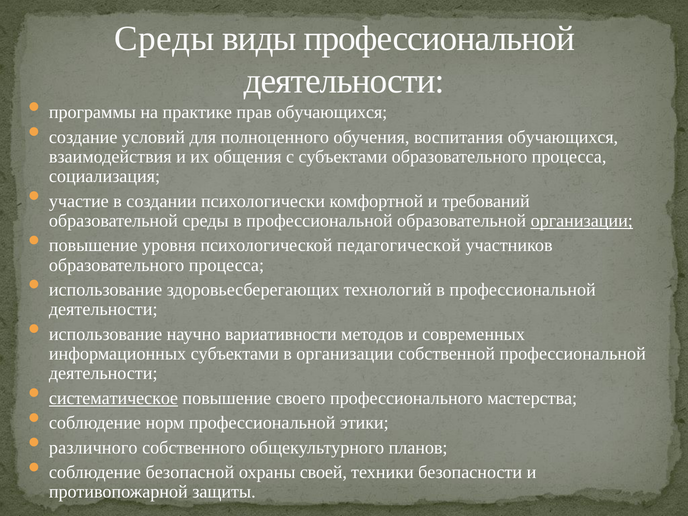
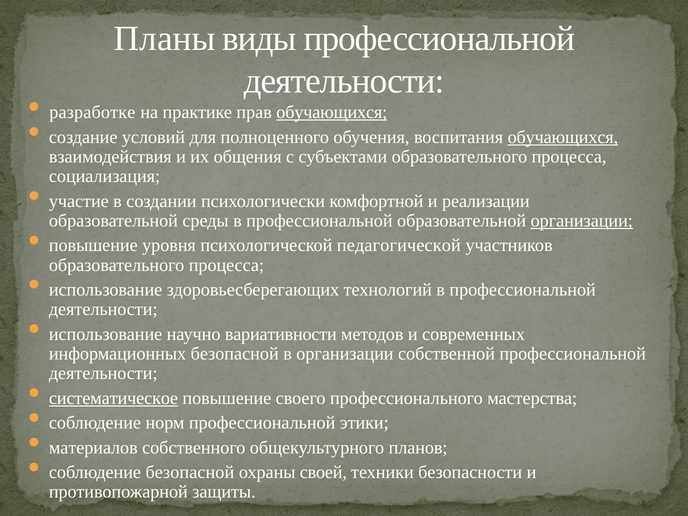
Среды at (164, 39): Среды -> Планы
программы: программы -> разработке
обучающихся at (332, 112) underline: none -> present
обучающихся at (563, 137) underline: none -> present
требований: требований -> реализации
информационных субъектами: субъектами -> безопасной
различного: различного -> материалов
